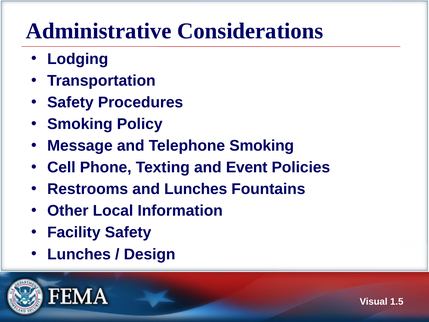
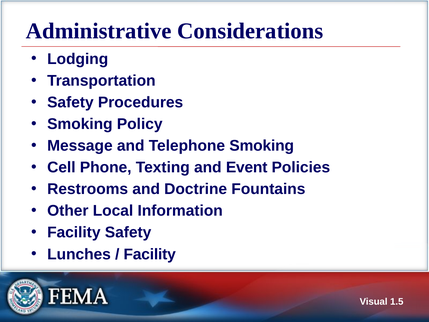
and Lunches: Lunches -> Doctrine
Design at (150, 254): Design -> Facility
